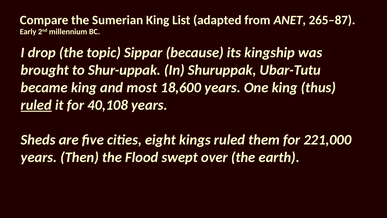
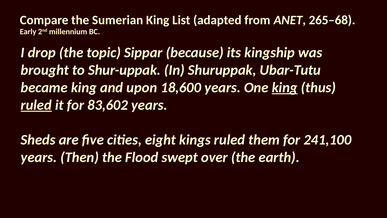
265–87: 265–87 -> 265–68
most: most -> upon
king at (285, 87) underline: none -> present
40,108: 40,108 -> 83,602
221,000: 221,000 -> 241,100
